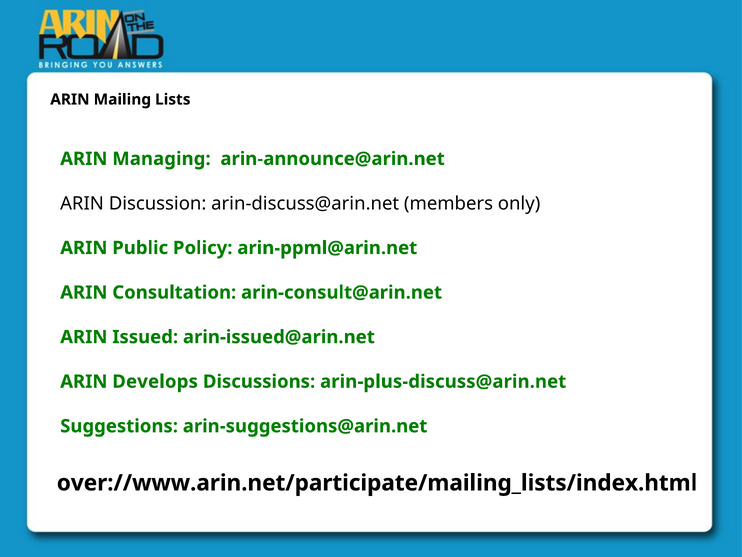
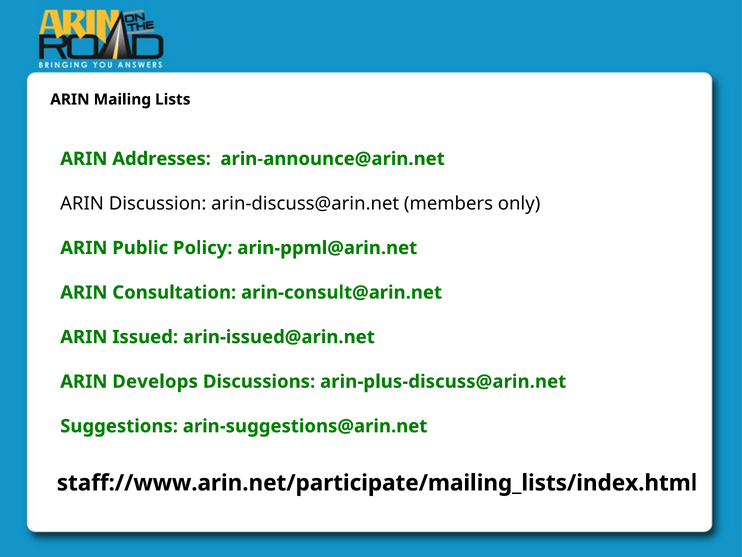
Managing: Managing -> Addresses
over://www.arin.net/participate/mailing_lists/index.html: over://www.arin.net/participate/mailing_lists/index.html -> staff://www.arin.net/participate/mailing_lists/index.html
